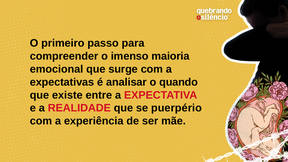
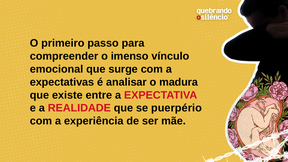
maioria: maioria -> vínculo
quando: quando -> madura
